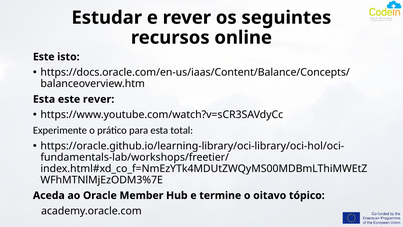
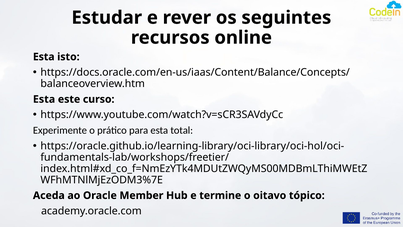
Este at (44, 57): Este -> Esta
este rever: rever -> curso
